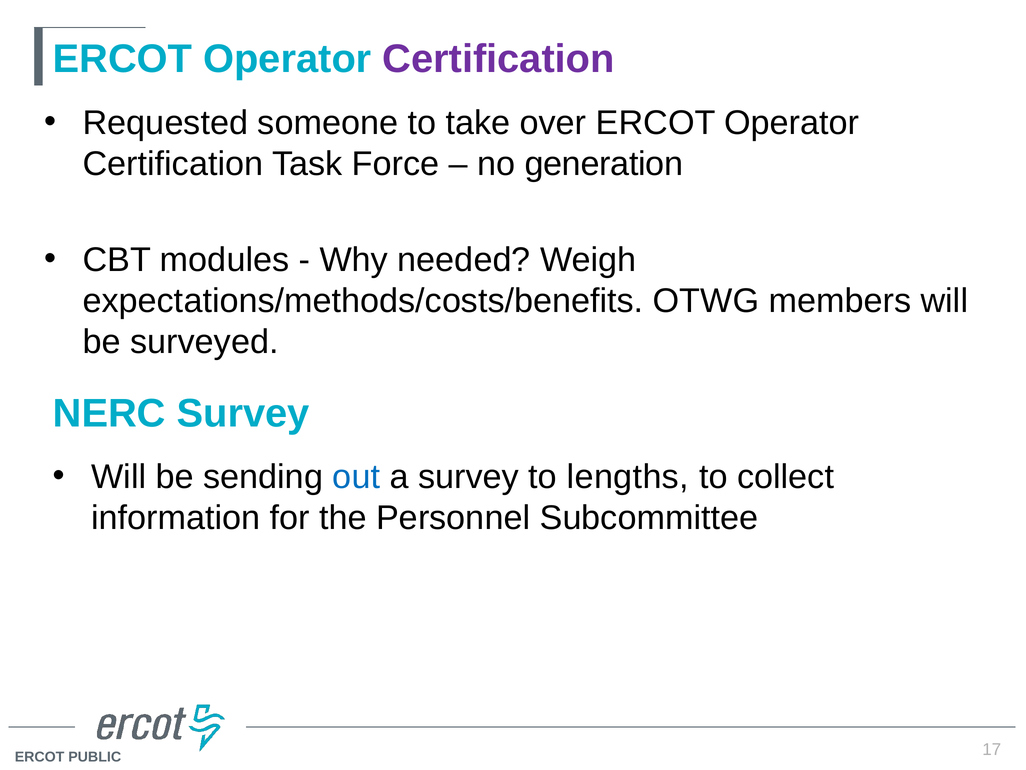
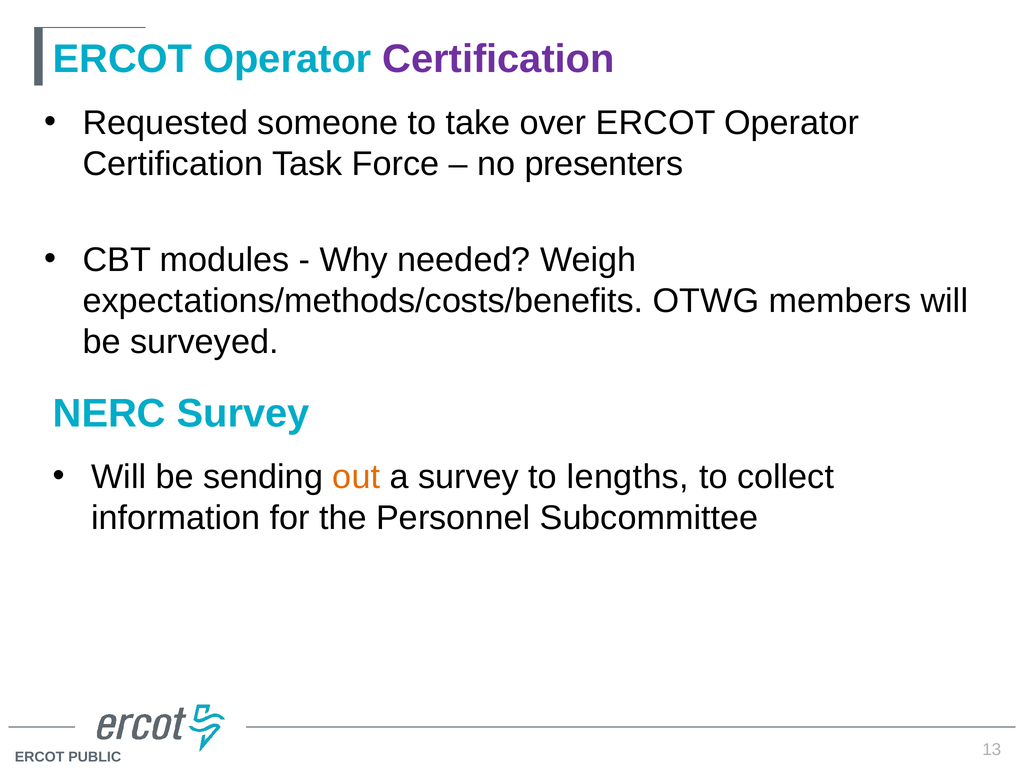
generation: generation -> presenters
out colour: blue -> orange
17: 17 -> 13
